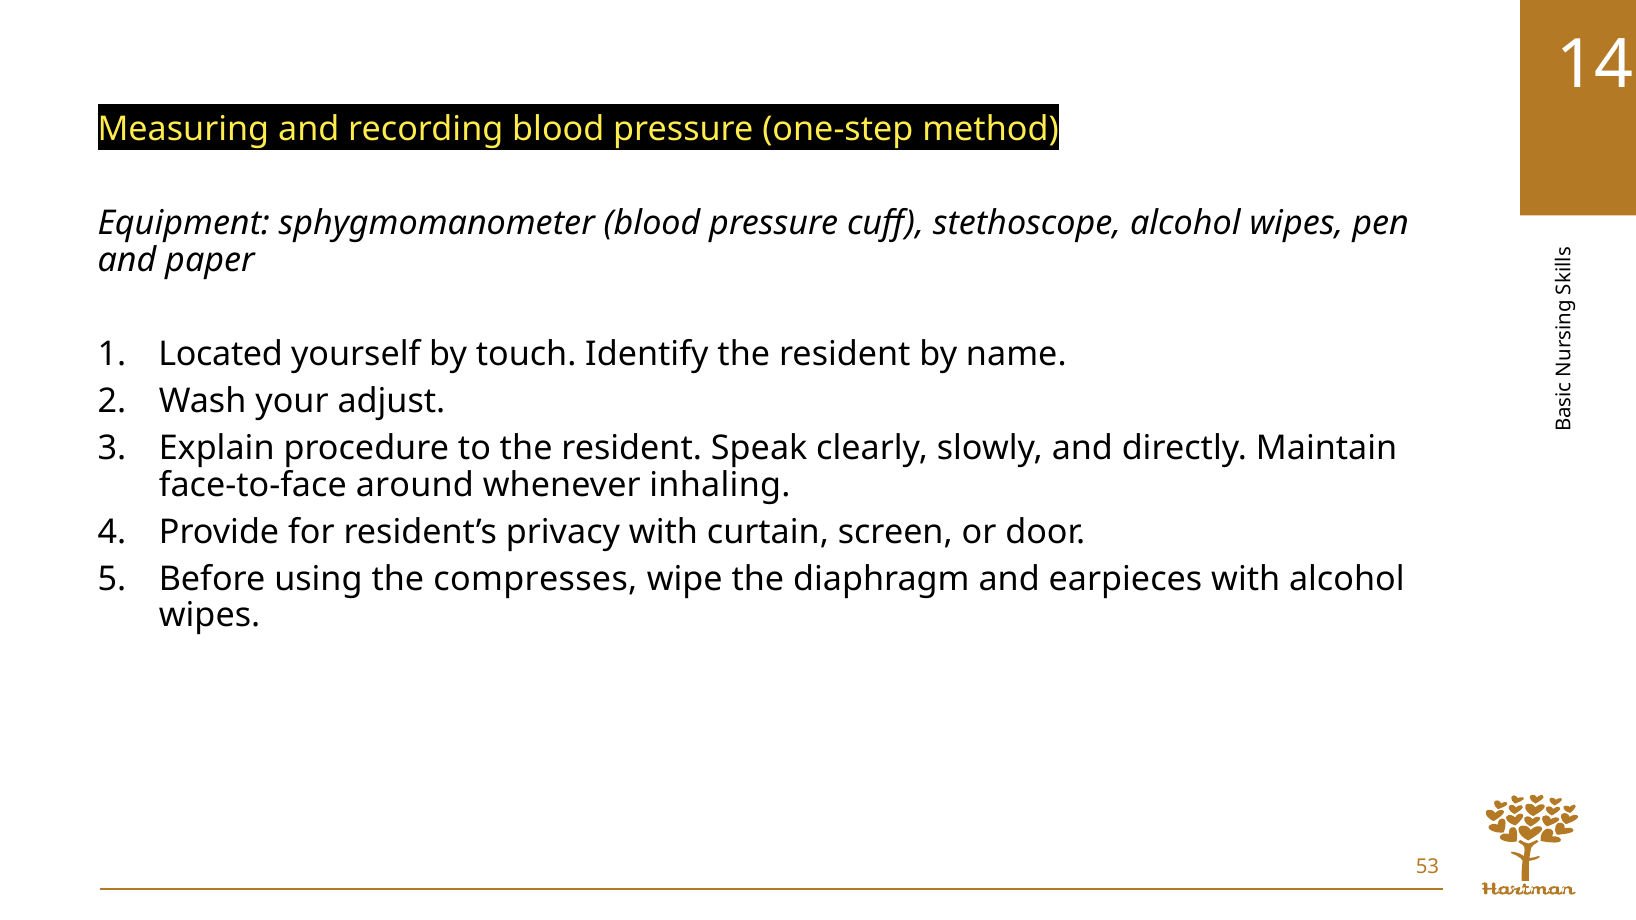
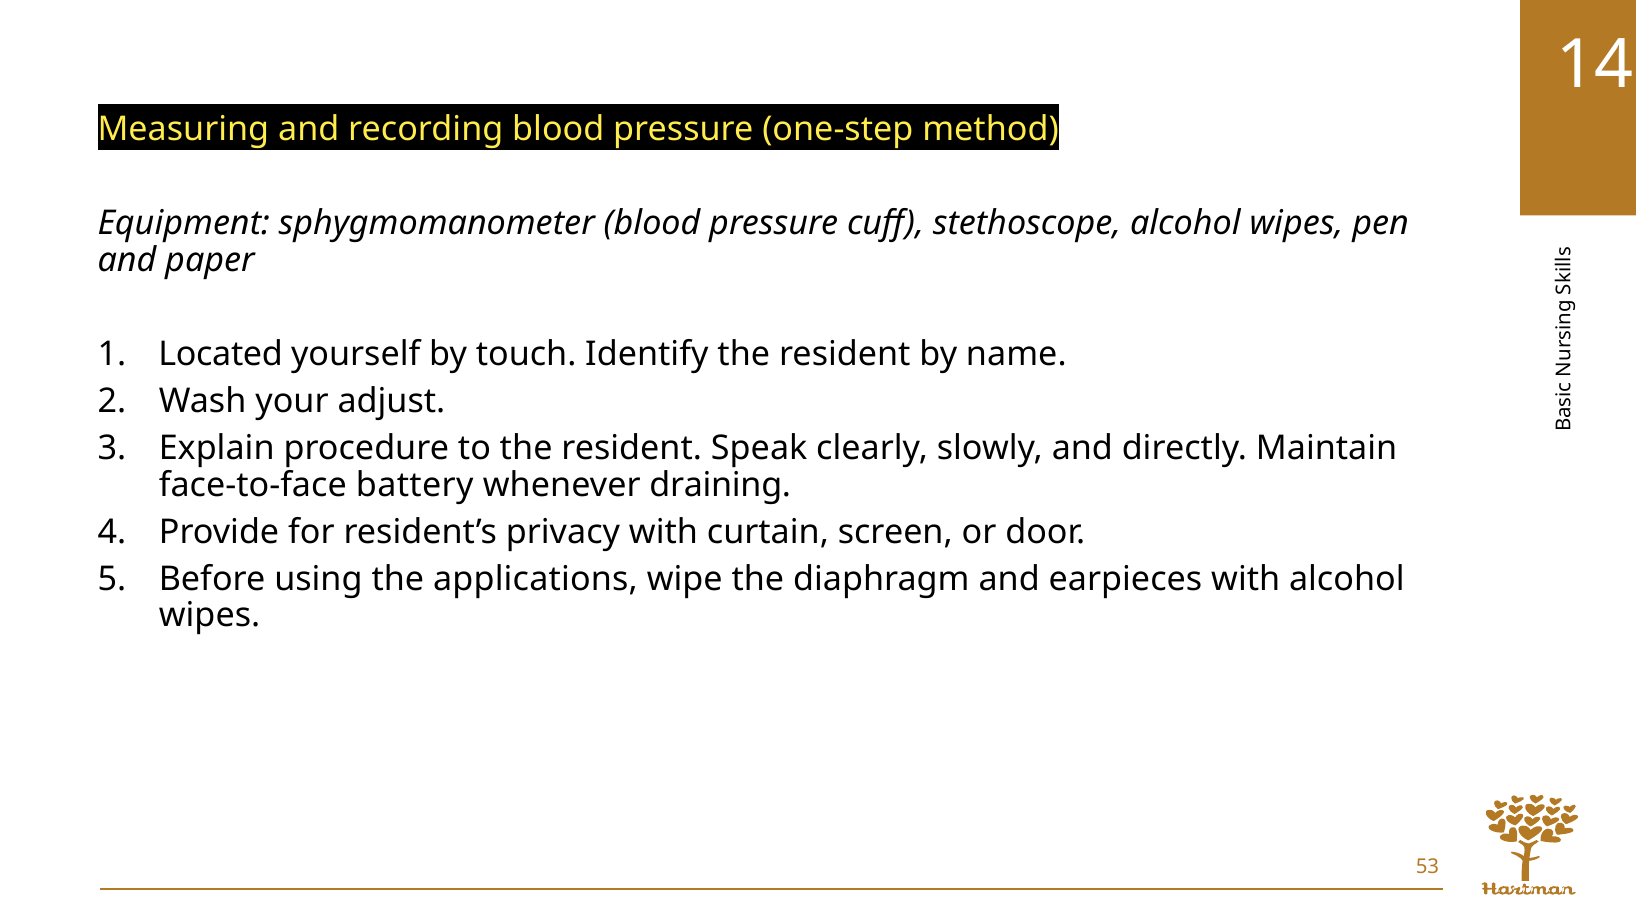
around: around -> battery
inhaling: inhaling -> draining
compresses: compresses -> applications
